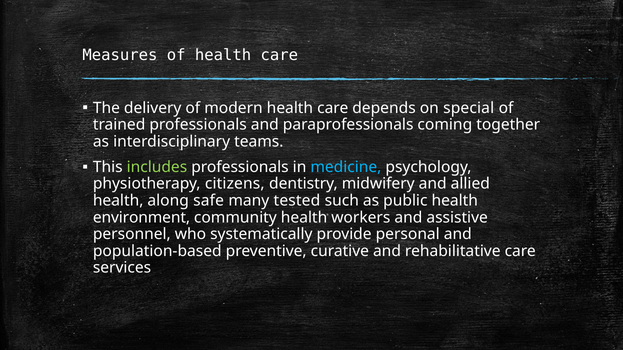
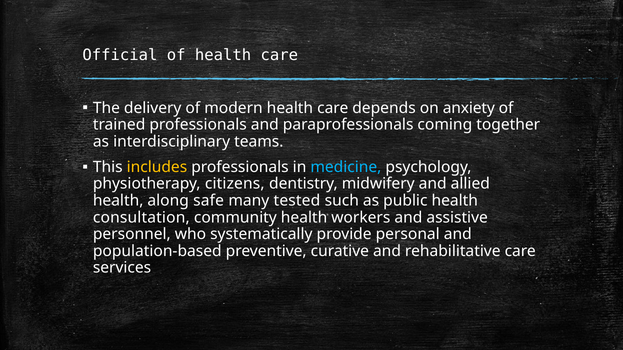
Measures: Measures -> Official
special: special -> anxiety
includes colour: light green -> yellow
environment: environment -> consultation
